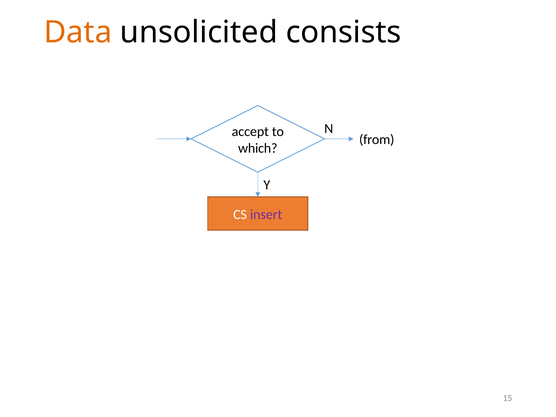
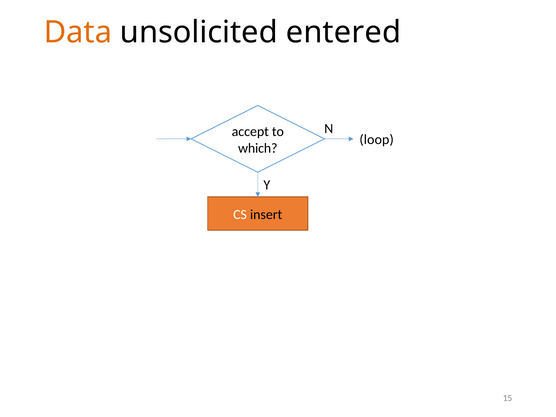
consists: consists -> entered
from: from -> loop
insert colour: purple -> black
